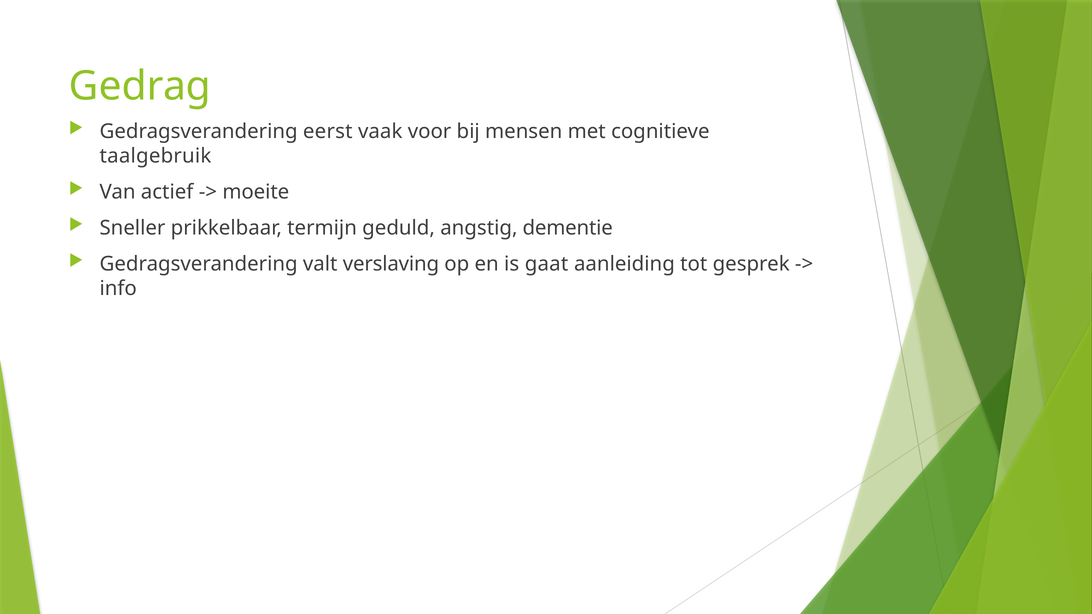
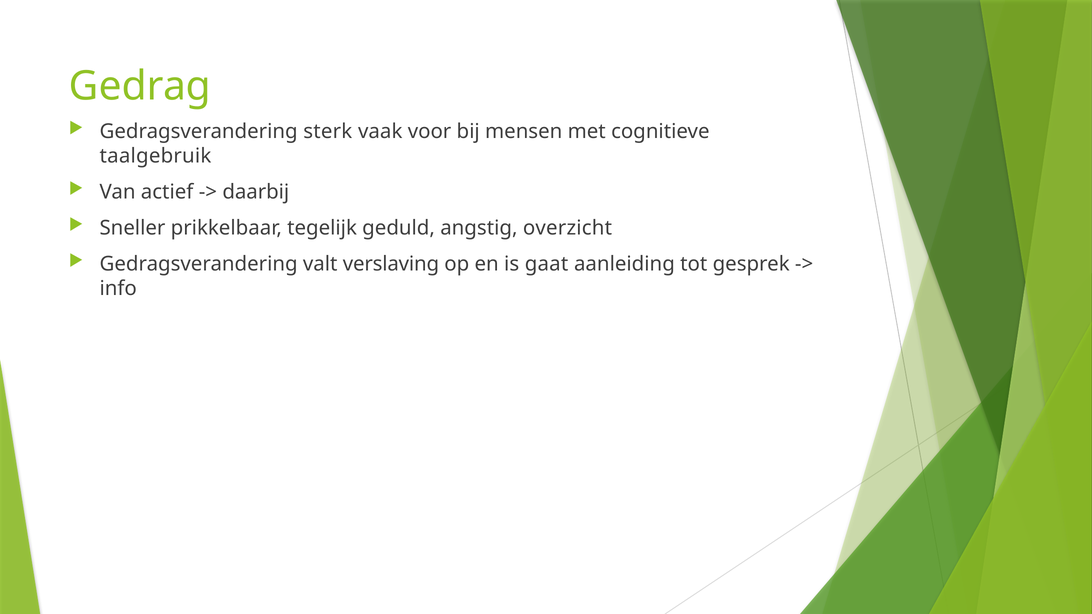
eerst: eerst -> sterk
moeite: moeite -> daarbij
termijn: termijn -> tegelijk
dementie: dementie -> overzicht
